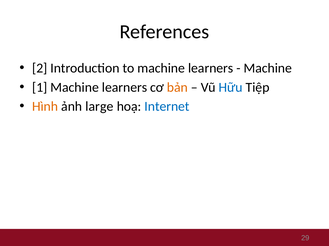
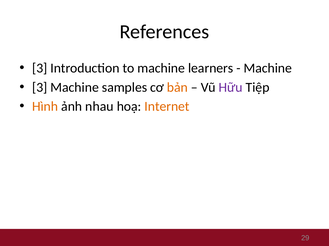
2 at (40, 68): 2 -> 3
1 at (40, 88): 1 -> 3
learners at (125, 88): learners -> samples
Hữu colour: blue -> purple
large: large -> nhau
Internet colour: blue -> orange
